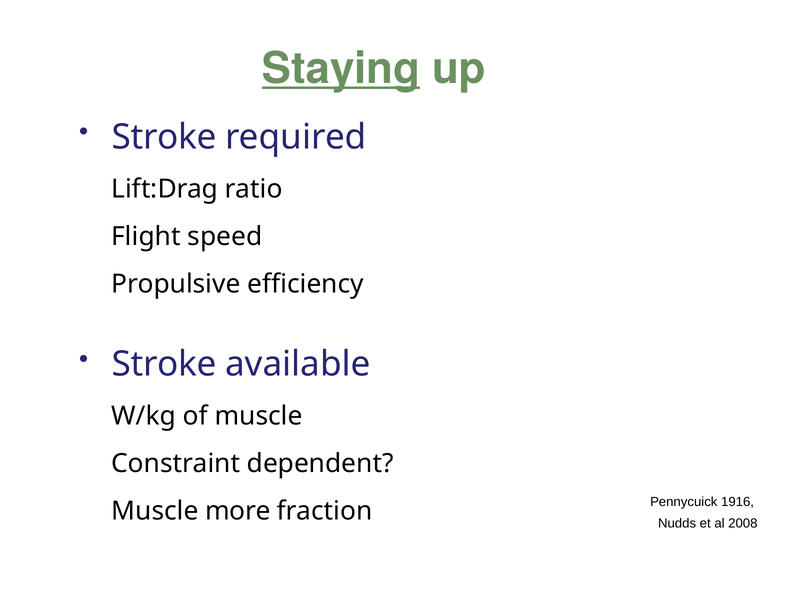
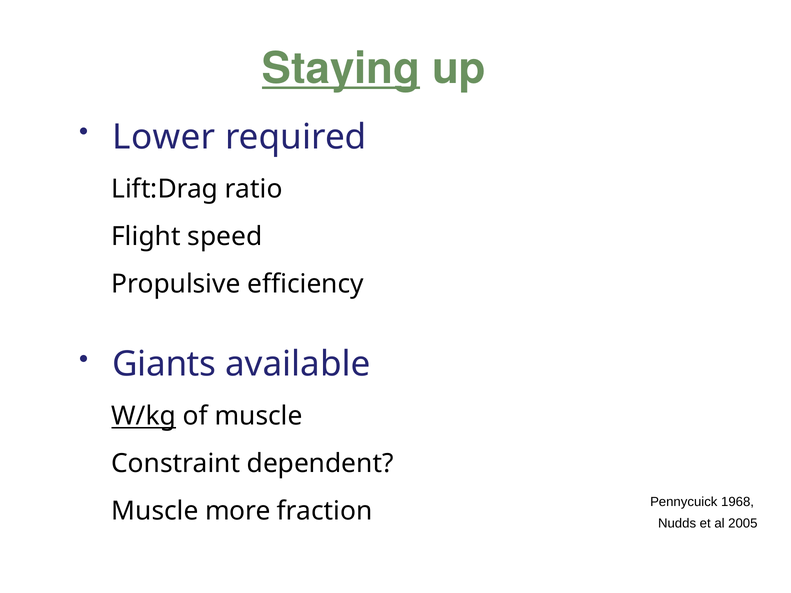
Stroke at (164, 137): Stroke -> Lower
Stroke at (164, 364): Stroke -> Giants
W/kg underline: none -> present
1916: 1916 -> 1968
2008: 2008 -> 2005
